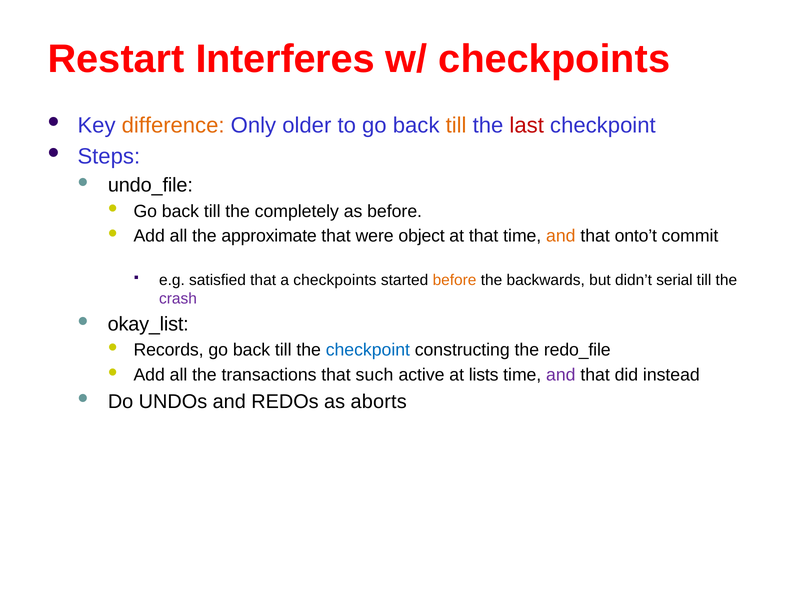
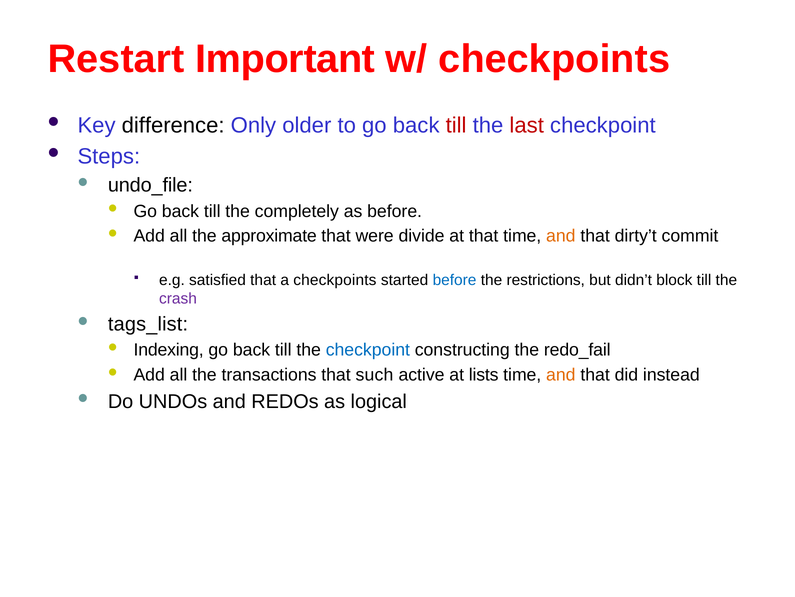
Interferes: Interferes -> Important
difference colour: orange -> black
till at (456, 125) colour: orange -> red
object: object -> divide
onto’t: onto’t -> dirty’t
before at (455, 280) colour: orange -> blue
backwards: backwards -> restrictions
serial: serial -> block
okay_list: okay_list -> tags_list
Records: Records -> Indexing
redo_file: redo_file -> redo_fail
and at (561, 374) colour: purple -> orange
aborts: aborts -> logical
